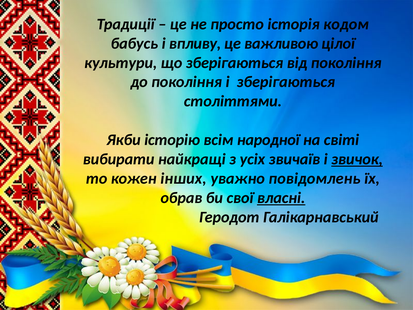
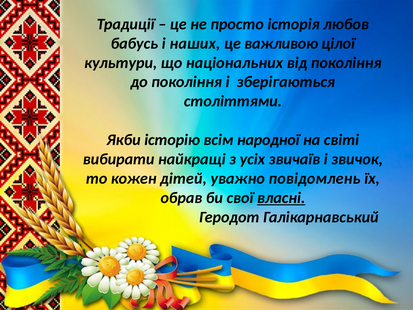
кодом: кодом -> любов
впливу: впливу -> наших
що зберігаються: зберігаються -> національних
звичок underline: present -> none
інших: інших -> дітей
